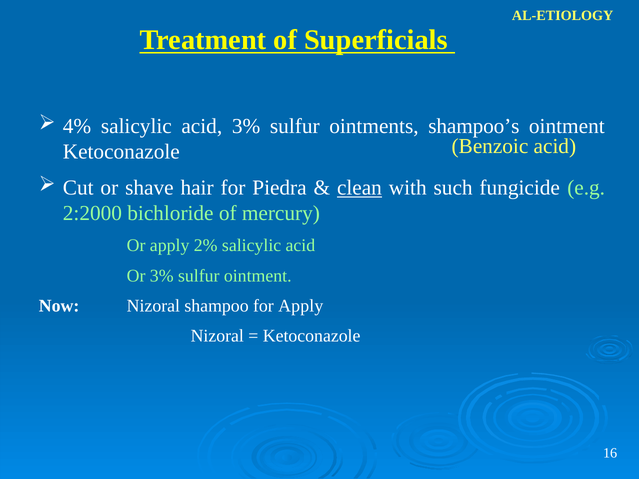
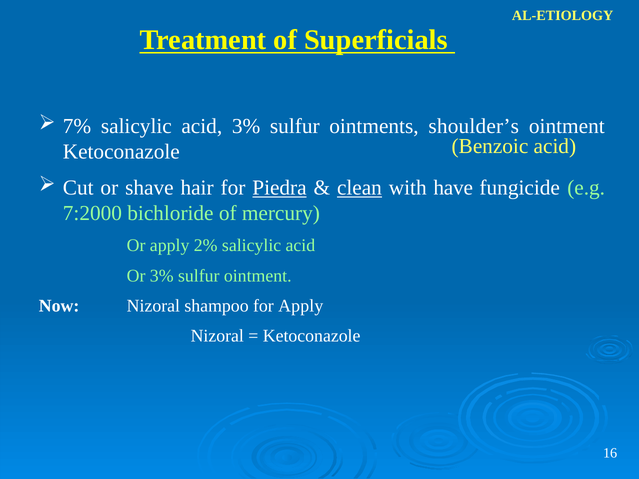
4%: 4% -> 7%
shampoo’s: shampoo’s -> shoulder’s
Piedra underline: none -> present
such: such -> have
2:2000: 2:2000 -> 7:2000
